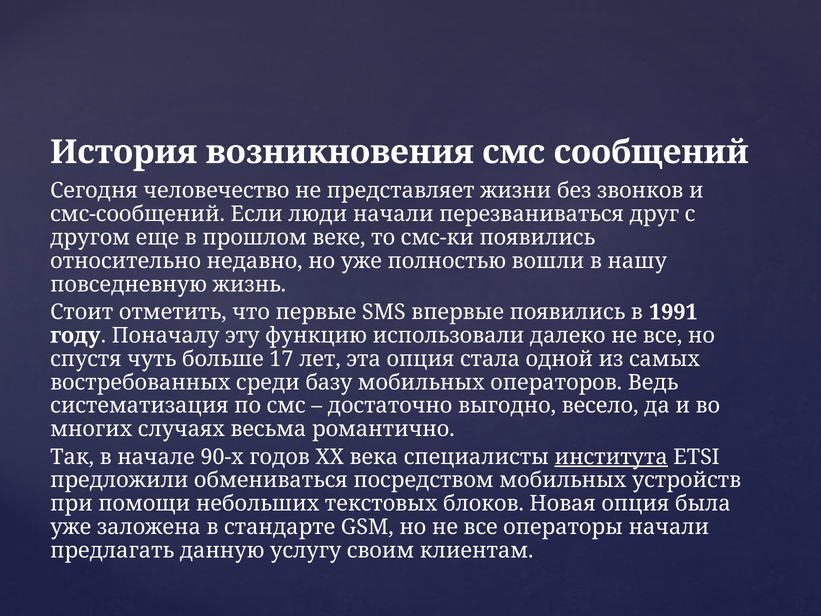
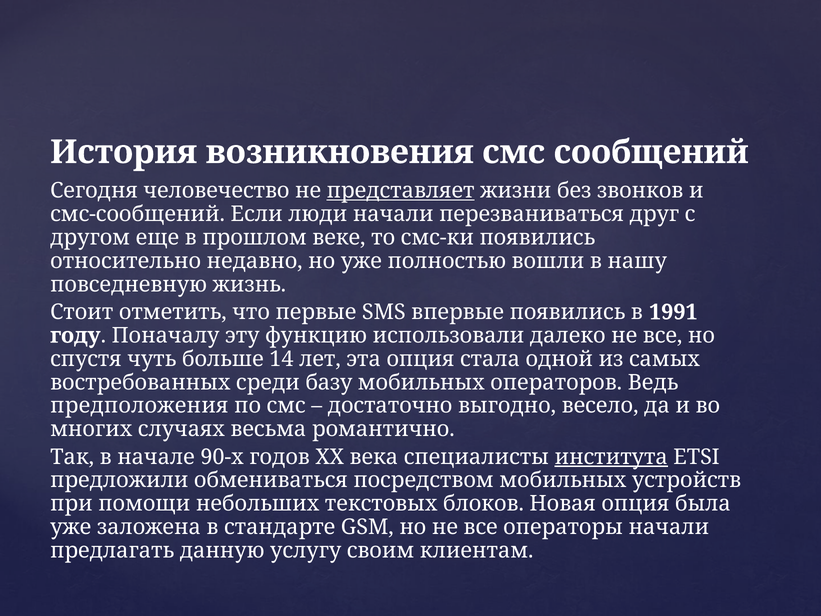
представляет underline: none -> present
17: 17 -> 14
систематизация: систематизация -> предположения
